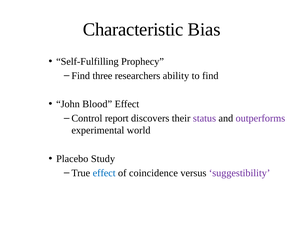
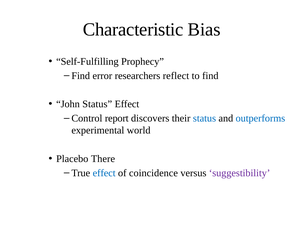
three: three -> error
ability: ability -> reflect
John Blood: Blood -> Status
status at (204, 118) colour: purple -> blue
outperforms colour: purple -> blue
Study: Study -> There
